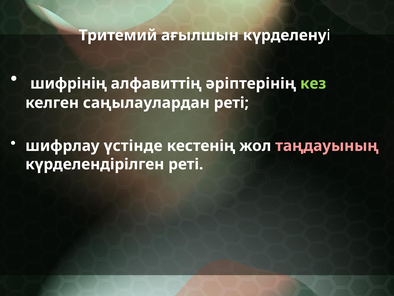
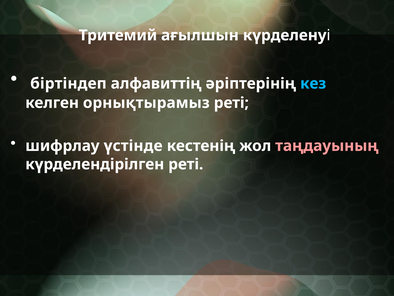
шифрінің: шифрінің -> біртіндеп
кез colour: light green -> light blue
саңылаулардан: саңылаулардан -> орнықтырамыз
